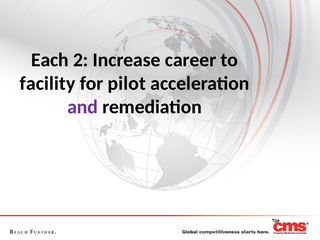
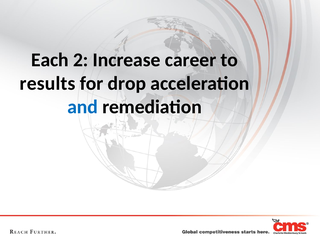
facility: facility -> results
pilot: pilot -> drop
and colour: purple -> blue
